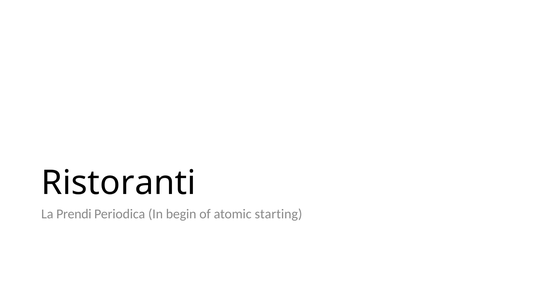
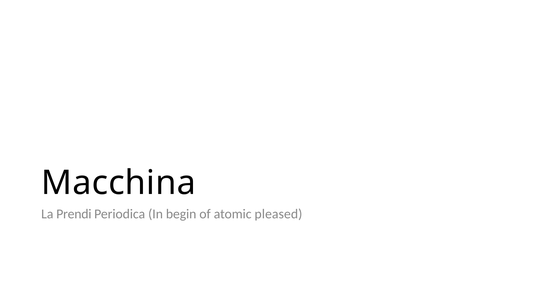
Ristoranti: Ristoranti -> Macchina
starting: starting -> pleased
